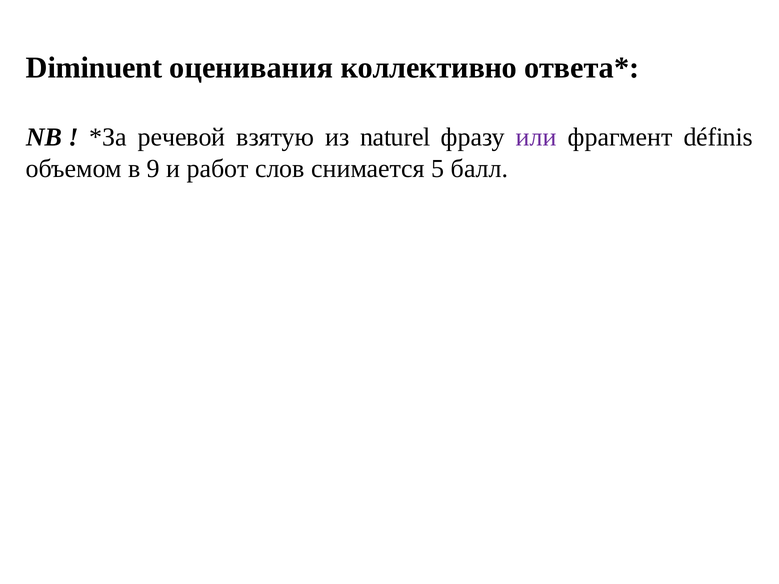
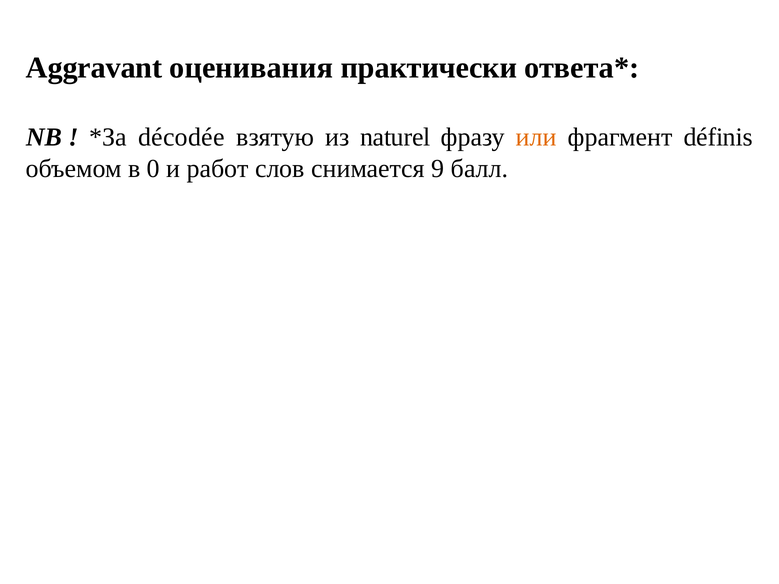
Diminuent: Diminuent -> Aggravant
коллективно: коллективно -> практически
речевой: речевой -> décodée
или colour: purple -> orange
9: 9 -> 0
5: 5 -> 9
